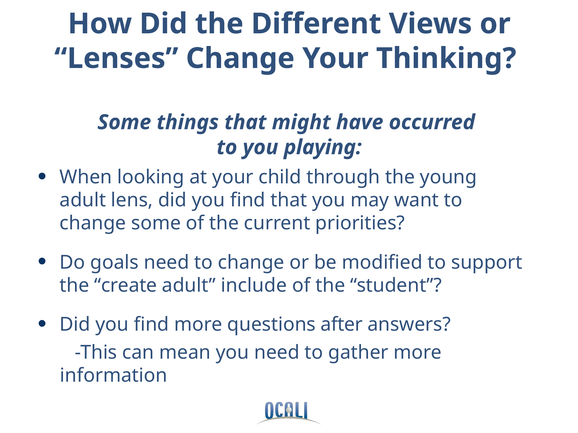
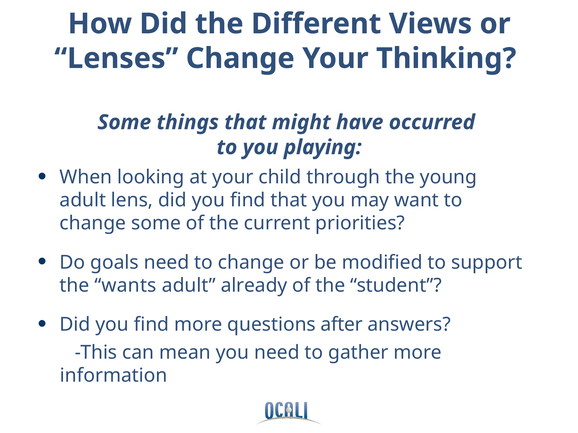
create: create -> wants
include: include -> already
